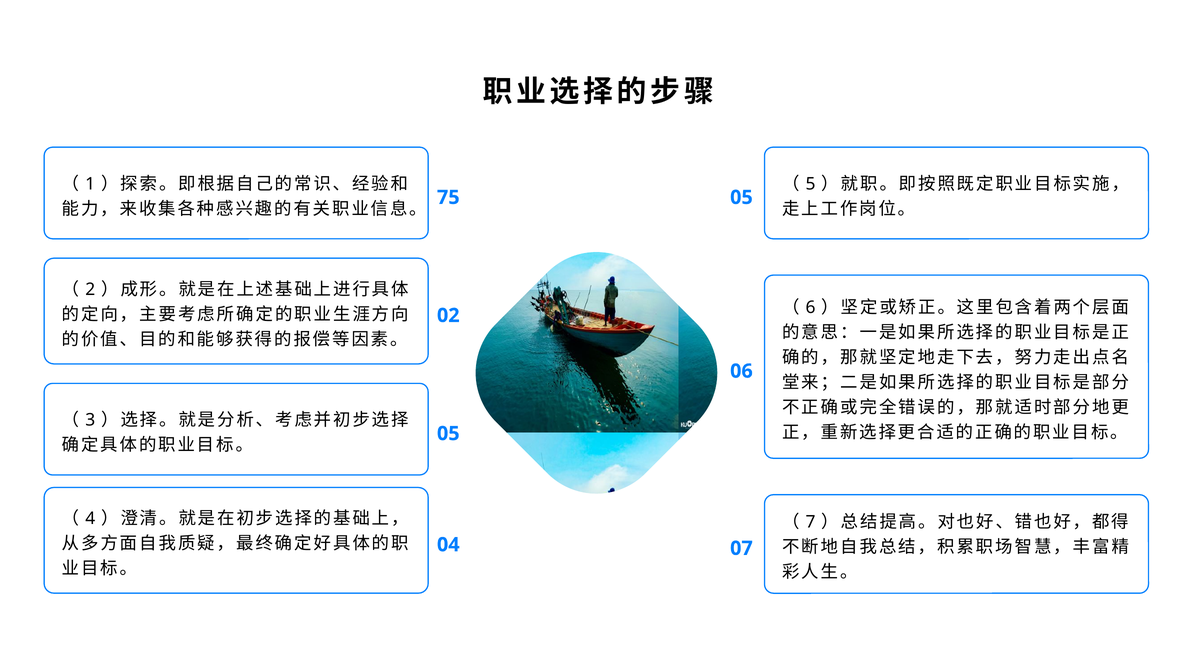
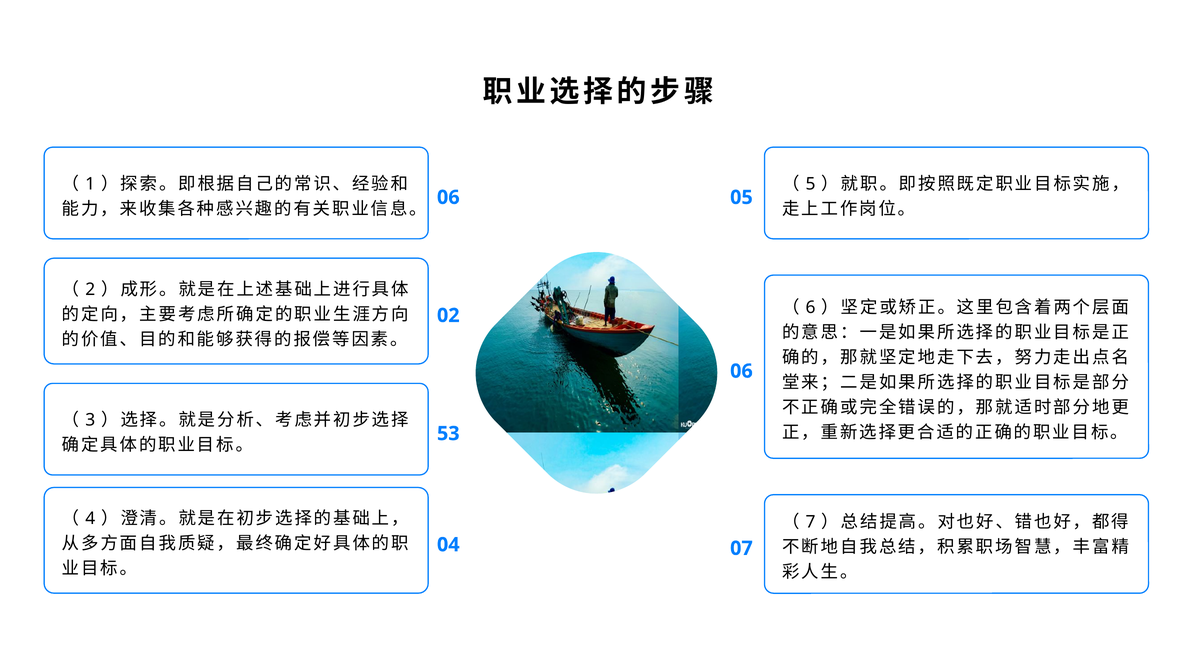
75 at (448, 197): 75 -> 06
05 at (448, 434): 05 -> 53
